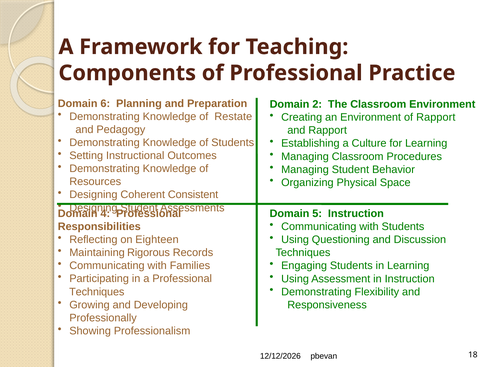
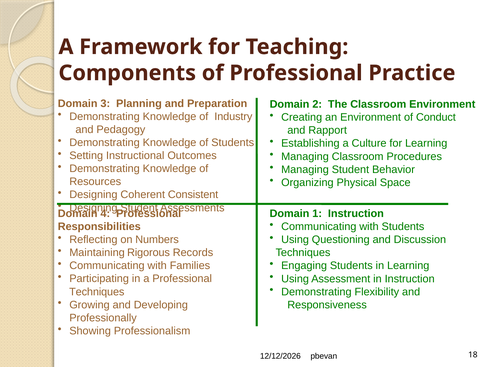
6: 6 -> 3
Restate: Restate -> Industry
of Rapport: Rapport -> Conduct
5: 5 -> 1
Eighteen: Eighteen -> Numbers
